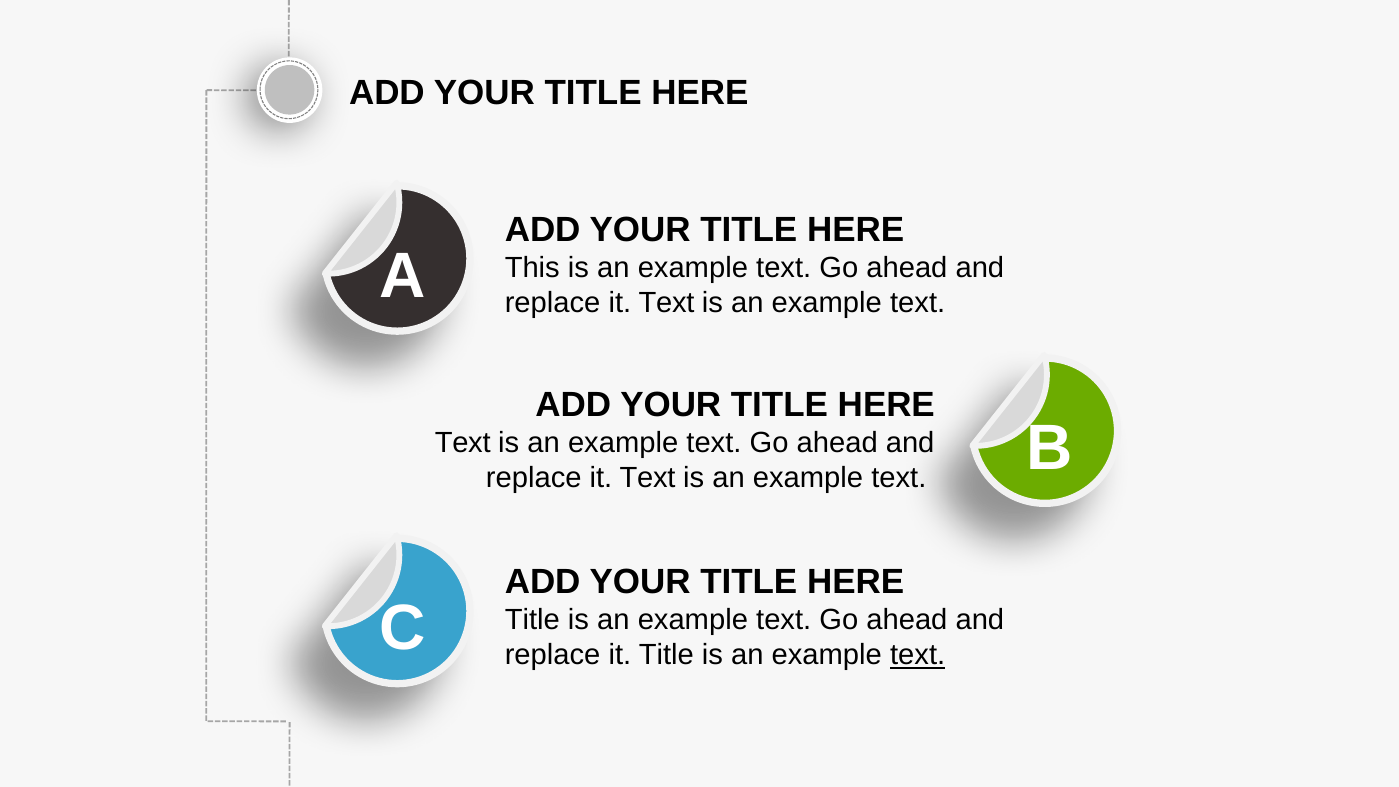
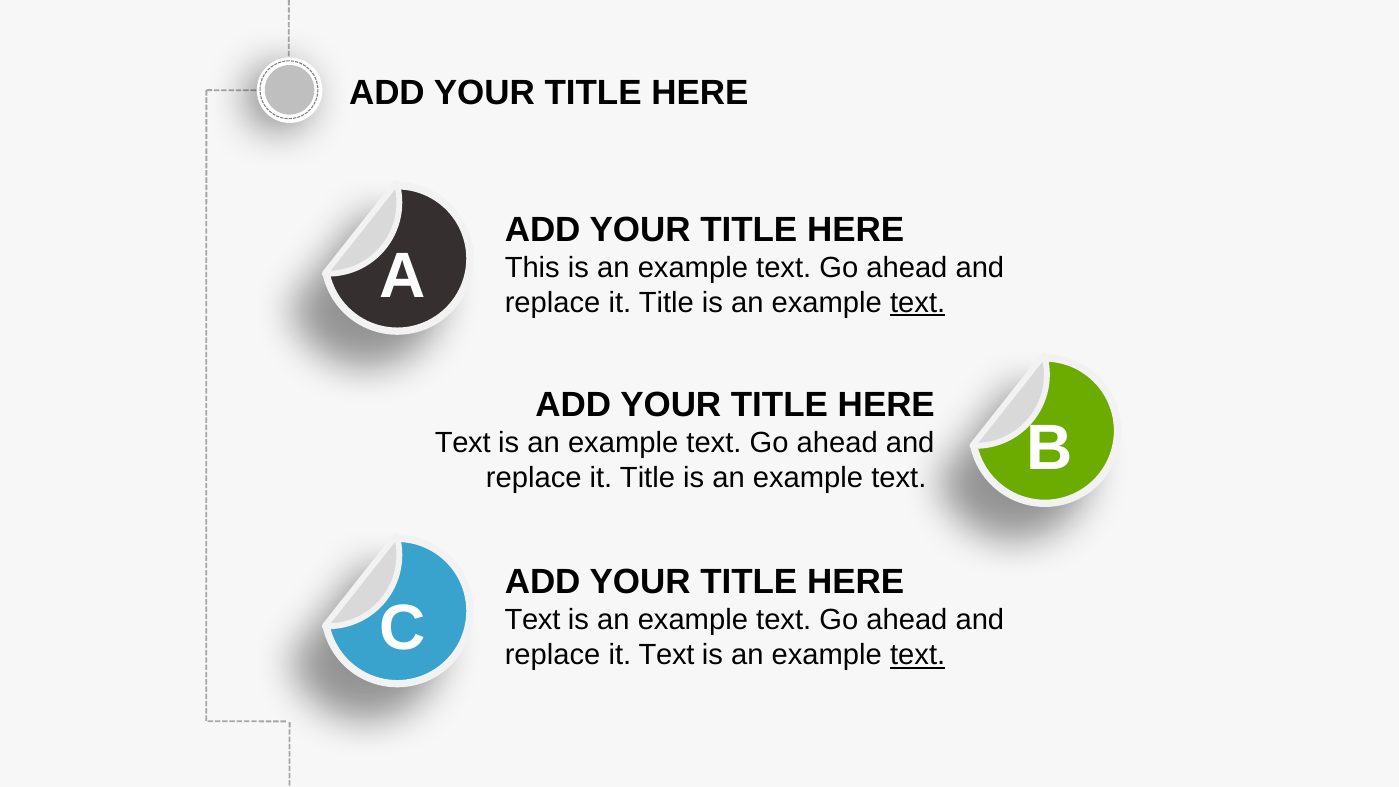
Text at (666, 303): Text -> Title
text at (918, 303) underline: none -> present
Text at (648, 478): Text -> Title
Title at (532, 620): Title -> Text
it Title: Title -> Text
